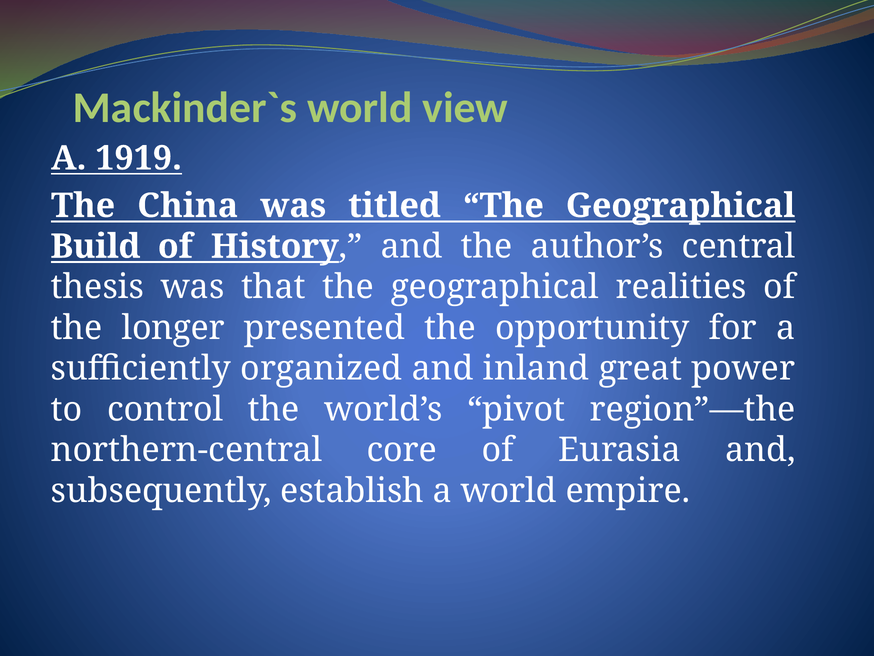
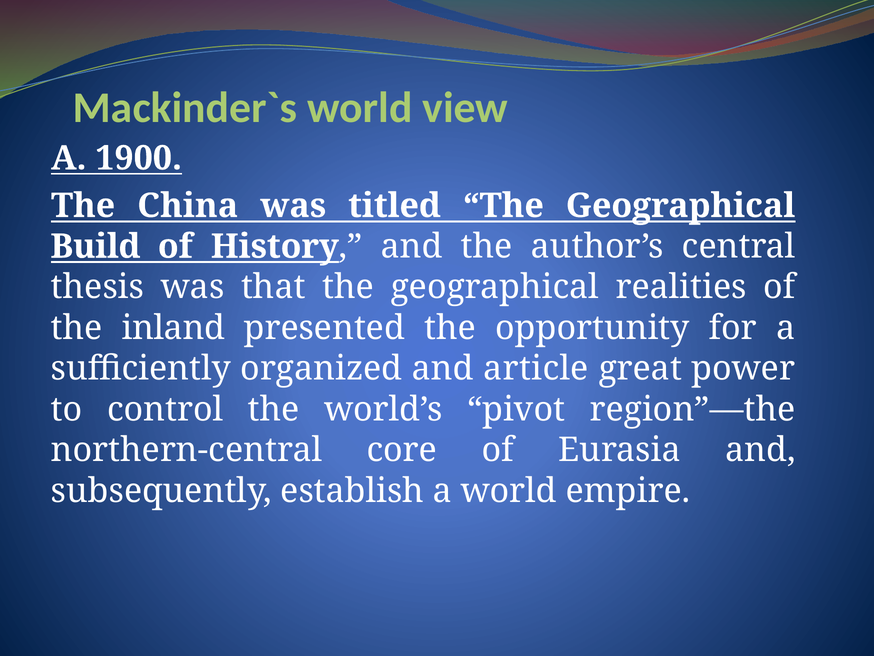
1919: 1919 -> 1900
longer: longer -> inland
inland: inland -> article
